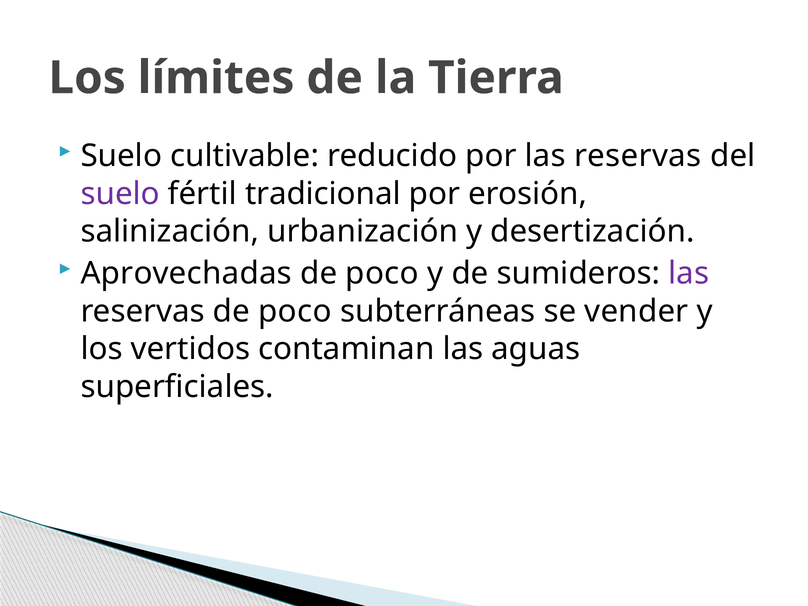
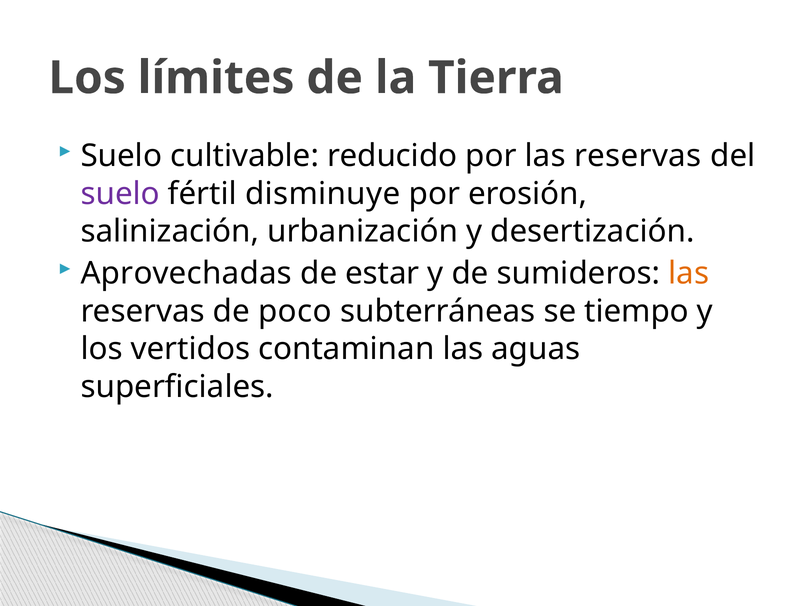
tradicional: tradicional -> disminuye
poco at (382, 274): poco -> estar
las at (689, 274) colour: purple -> orange
vender: vender -> tiempo
